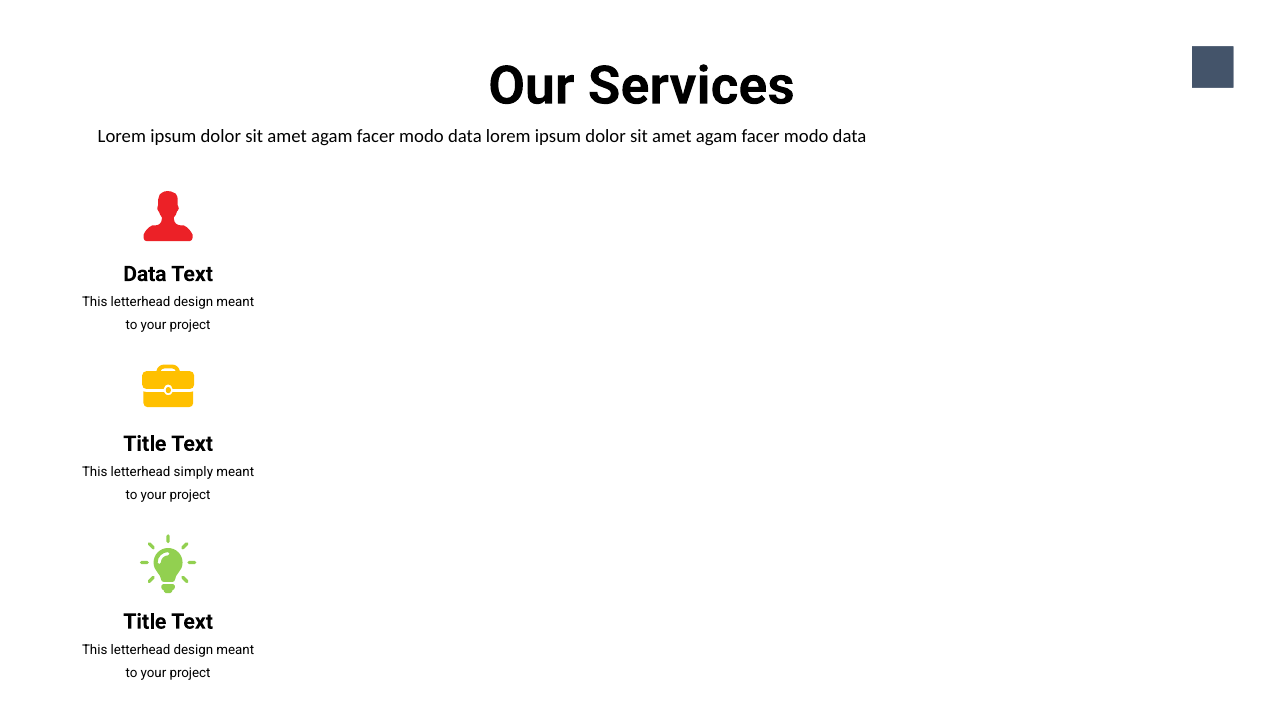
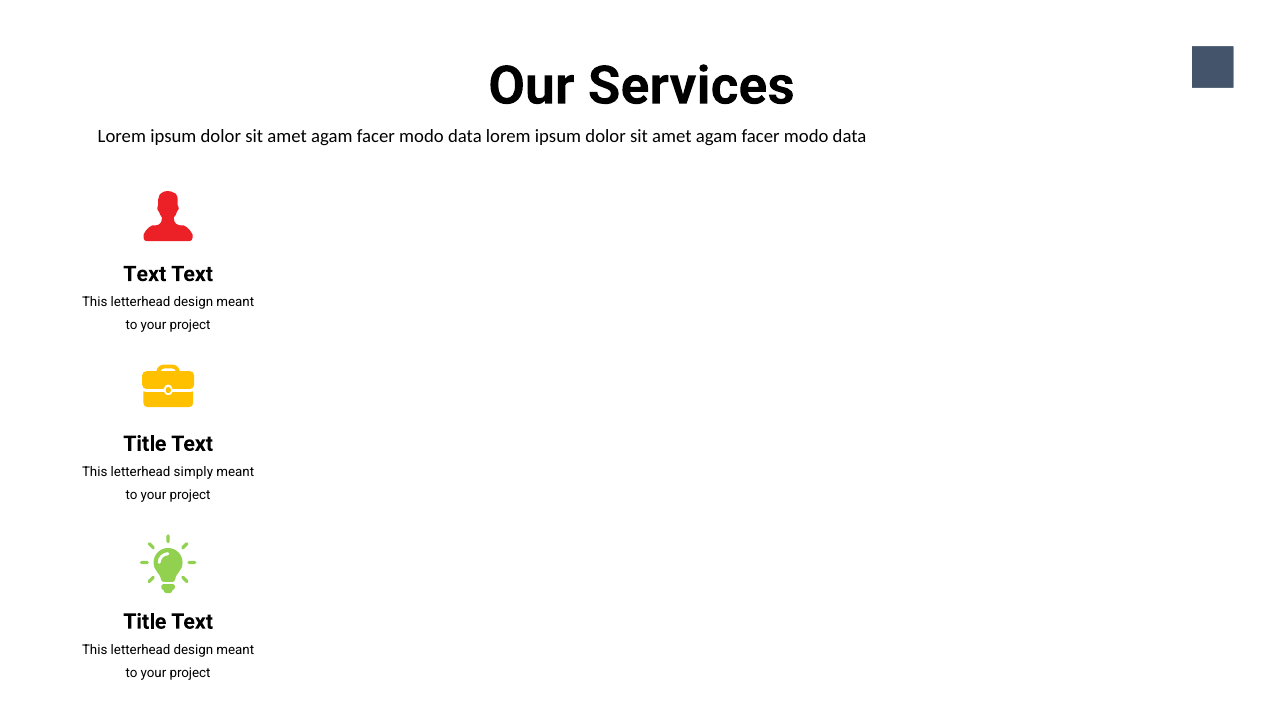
Data at (145, 274): Data -> Text
